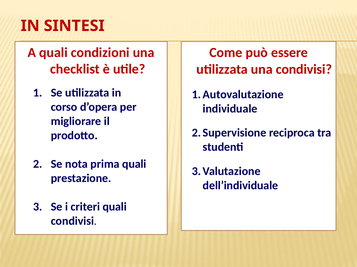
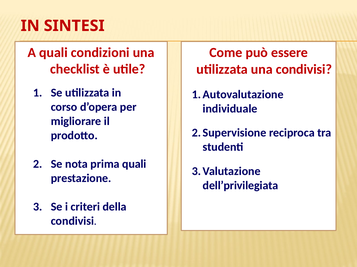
dell’individuale: dell’individuale -> dell’privilegiata
criteri quali: quali -> della
